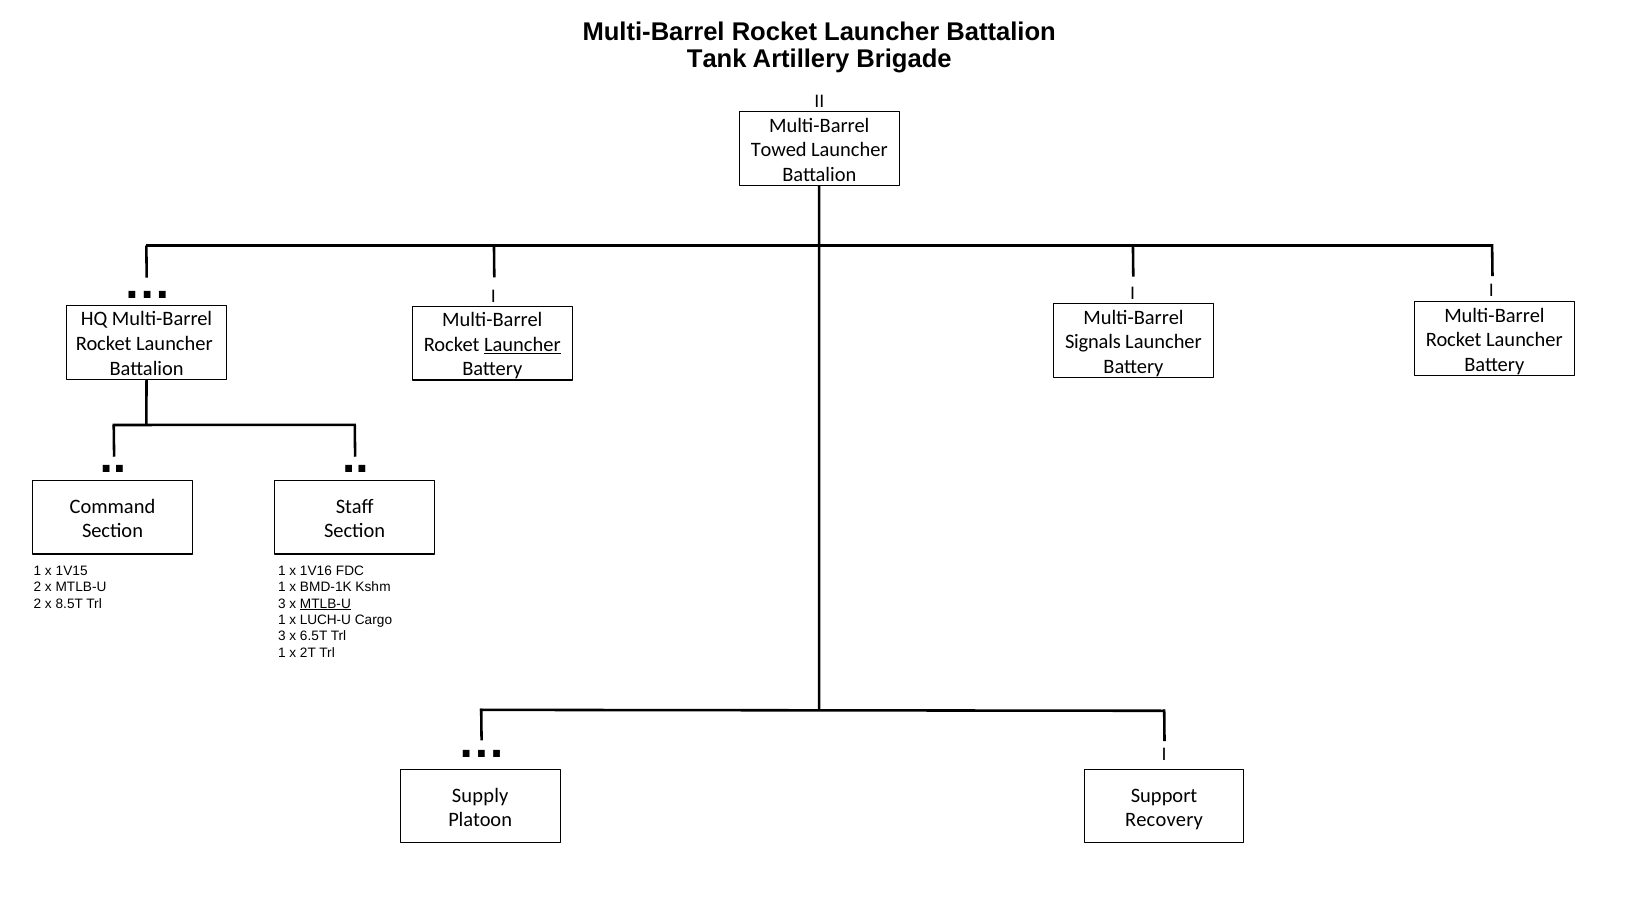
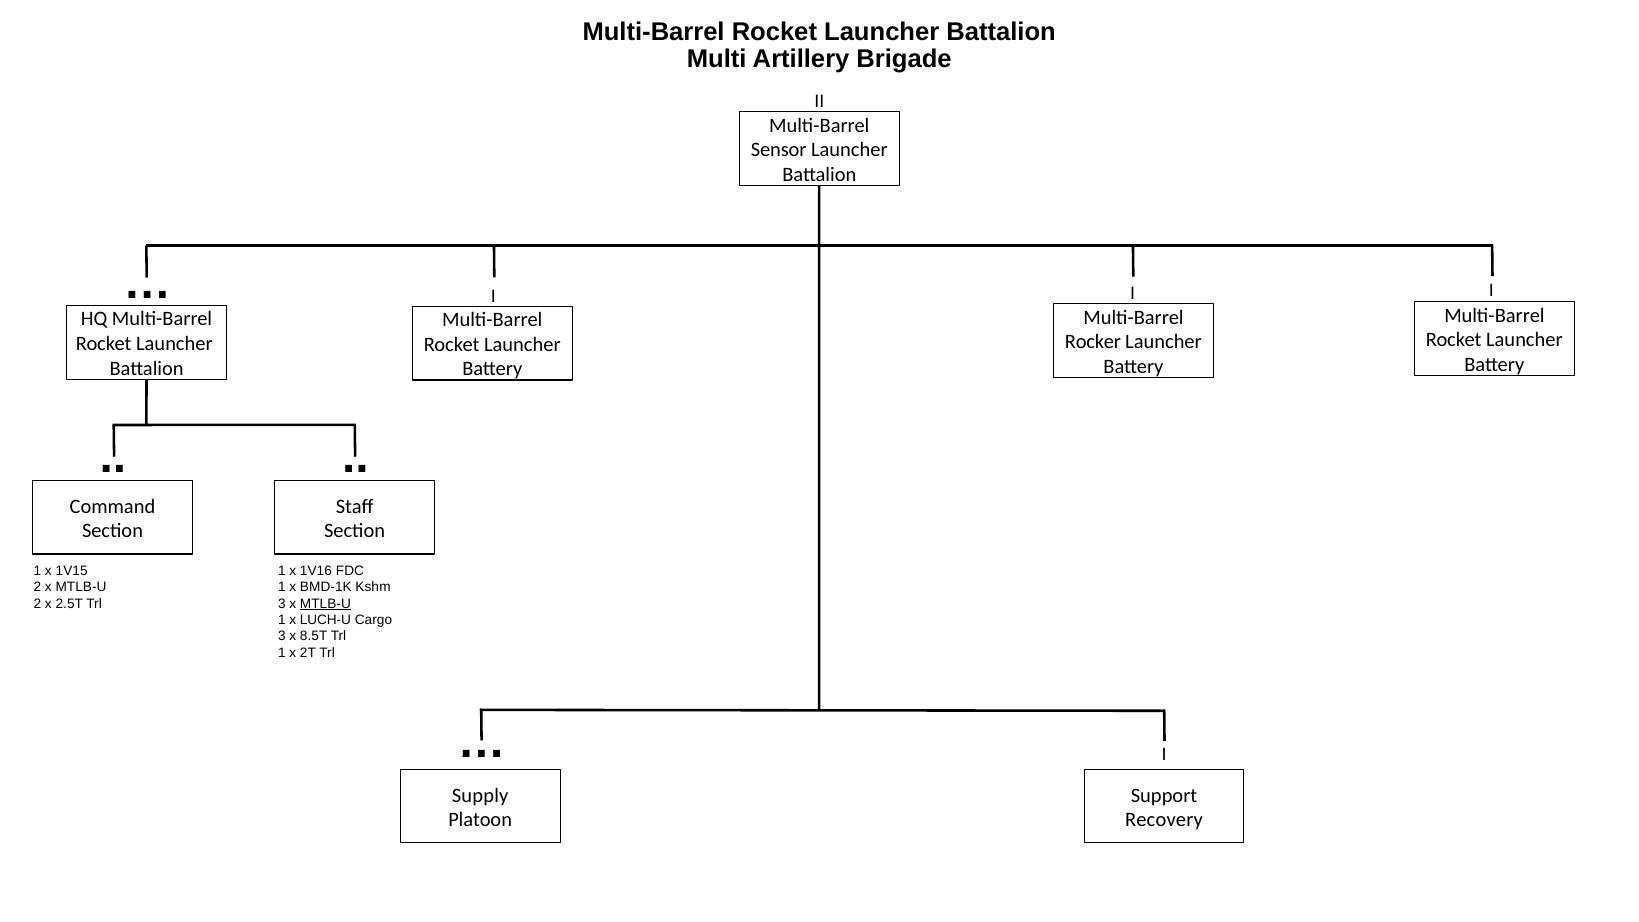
Tank: Tank -> Multi
Towed: Towed -> Sensor
Signals: Signals -> Rocker
Launcher at (522, 345) underline: present -> none
8.5T: 8.5T -> 2.5T
6.5T: 6.5T -> 8.5T
